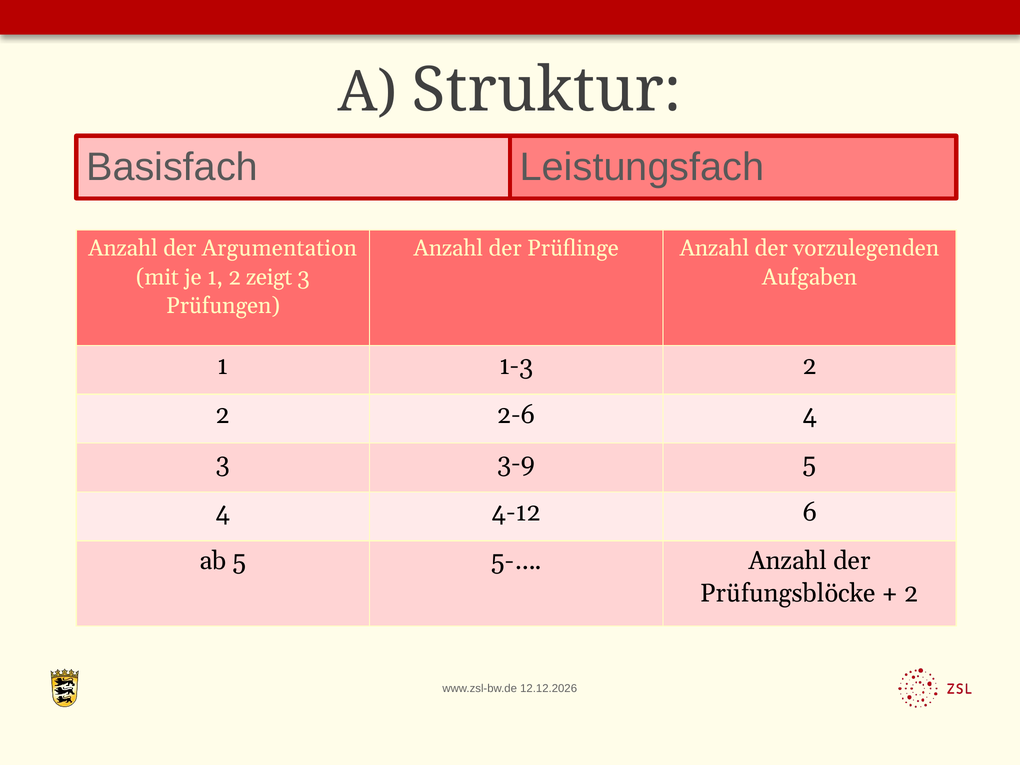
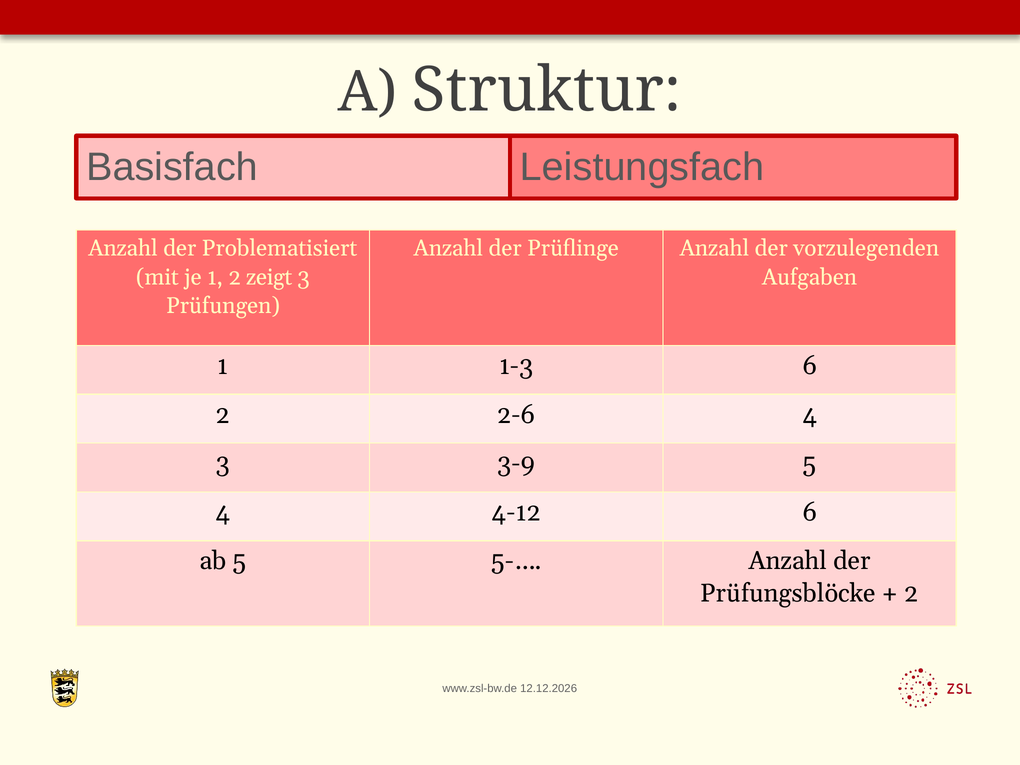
Argumentation: Argumentation -> Problematisiert
1-3 2: 2 -> 6
